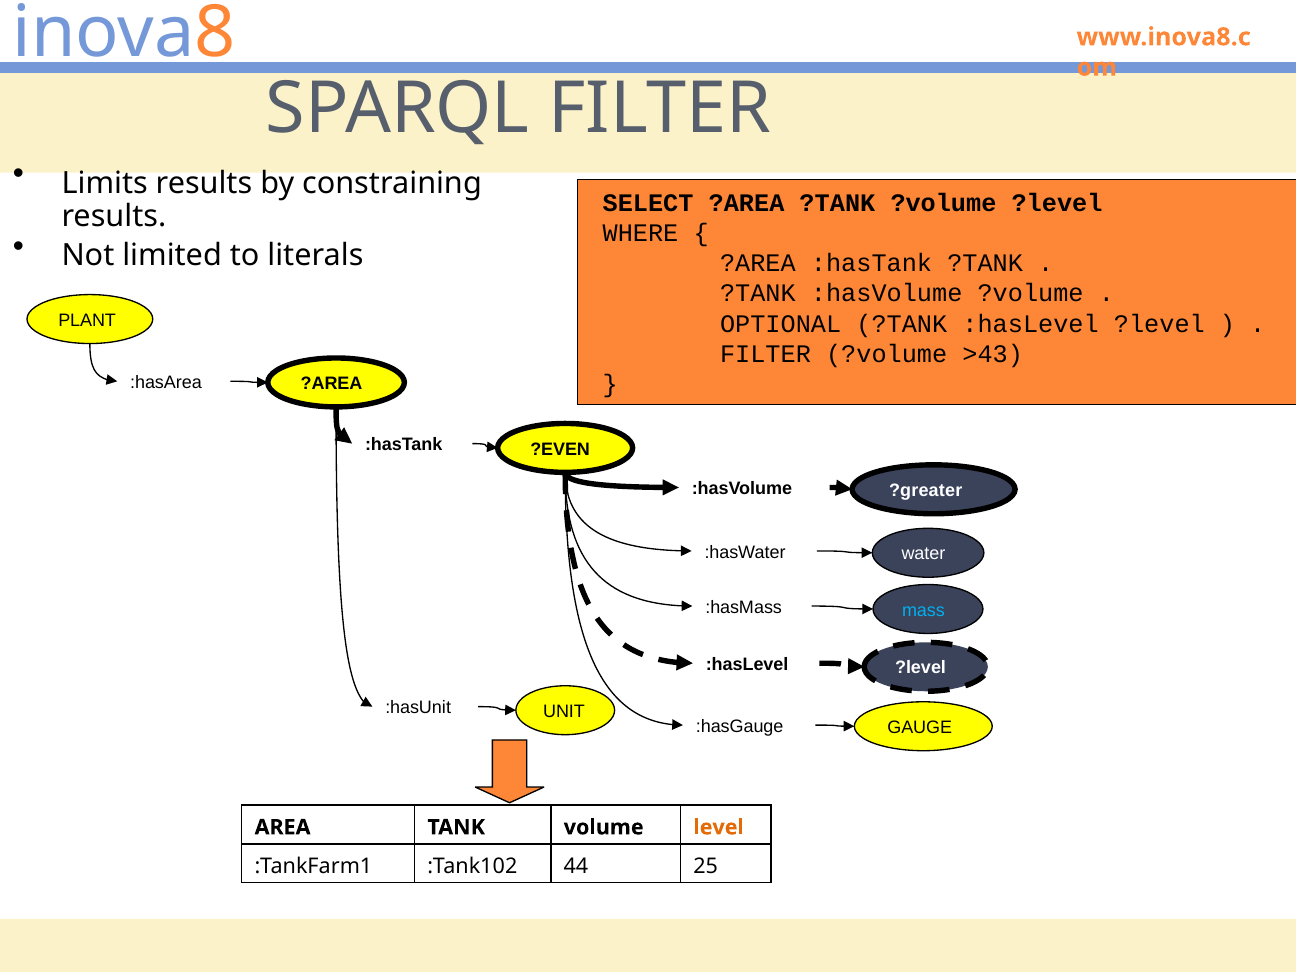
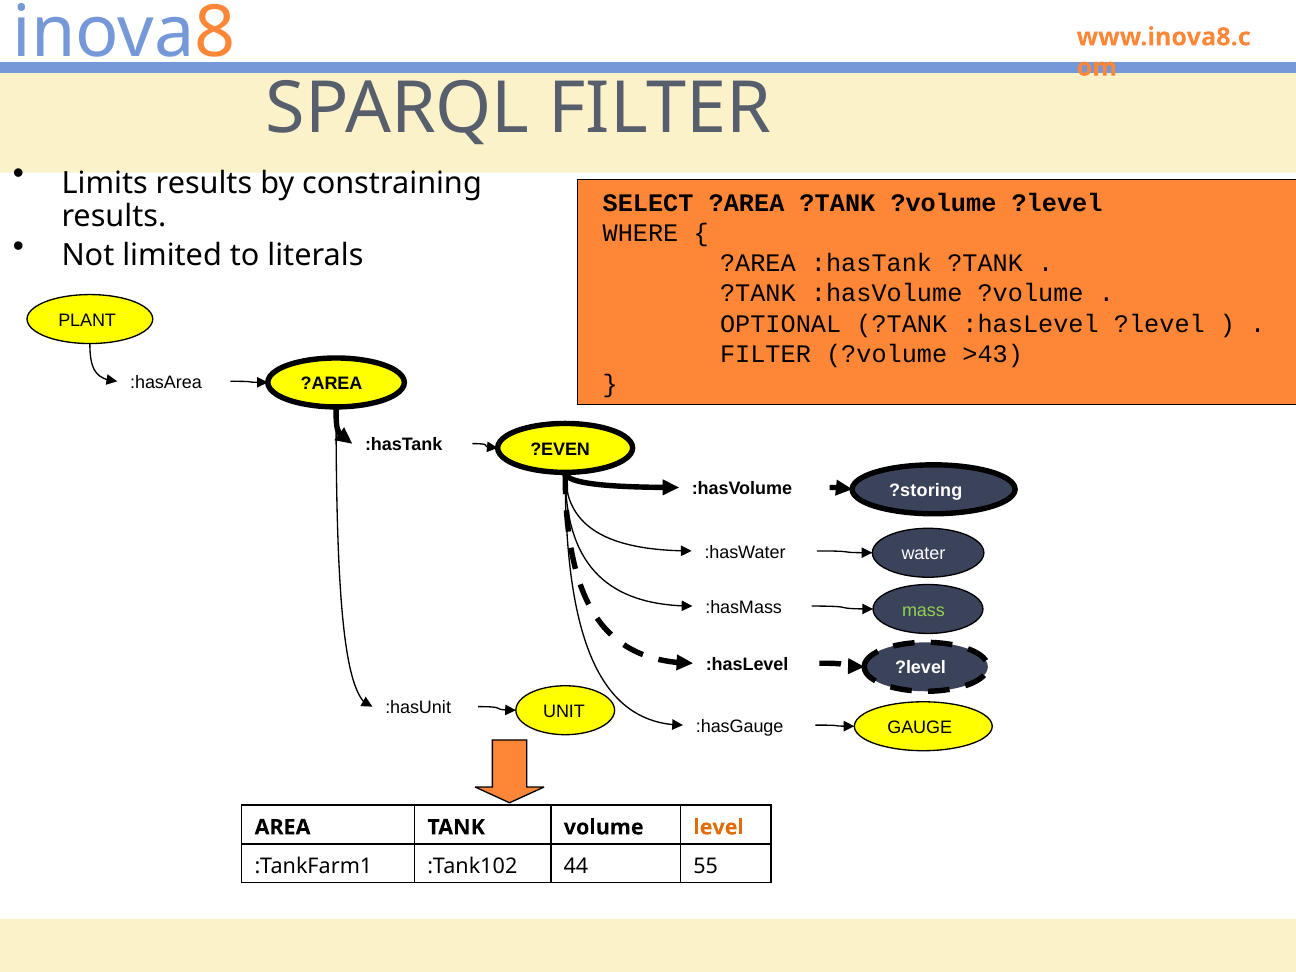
?greater: ?greater -> ?storing
mass colour: light blue -> light green
25: 25 -> 55
